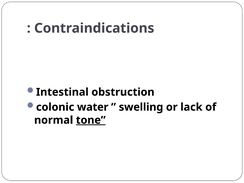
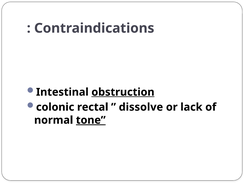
obstruction underline: none -> present
water: water -> rectal
swelling: swelling -> dissolve
